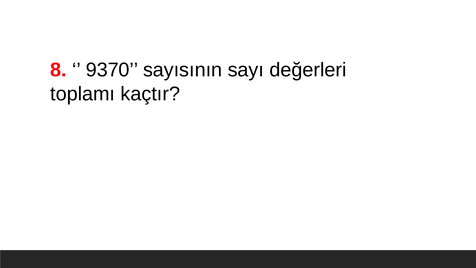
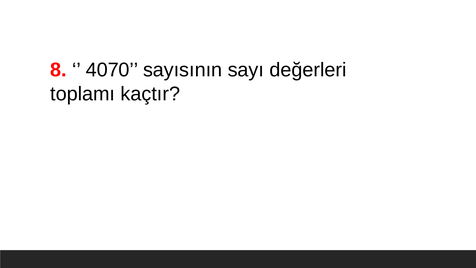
9370: 9370 -> 4070
